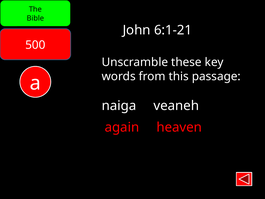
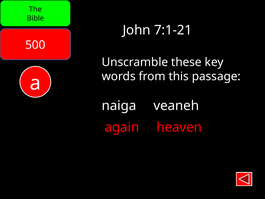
6:1-21: 6:1-21 -> 7:1-21
